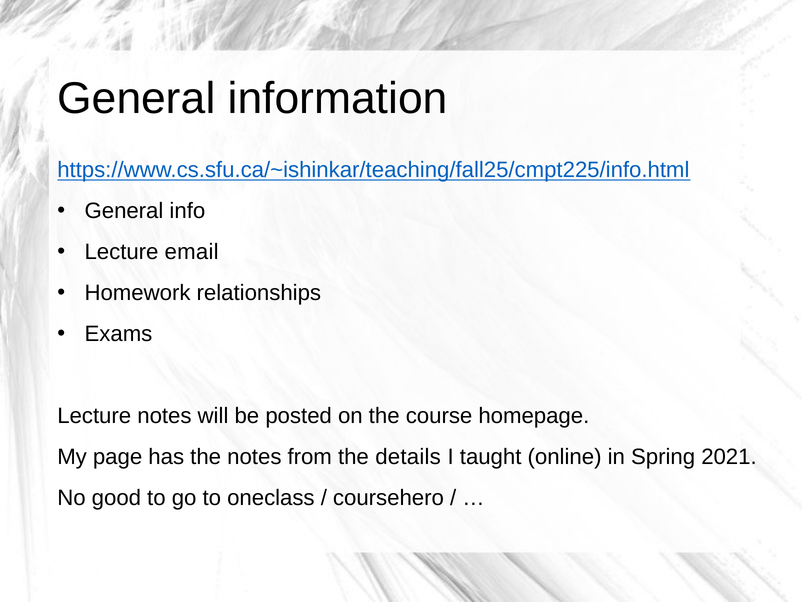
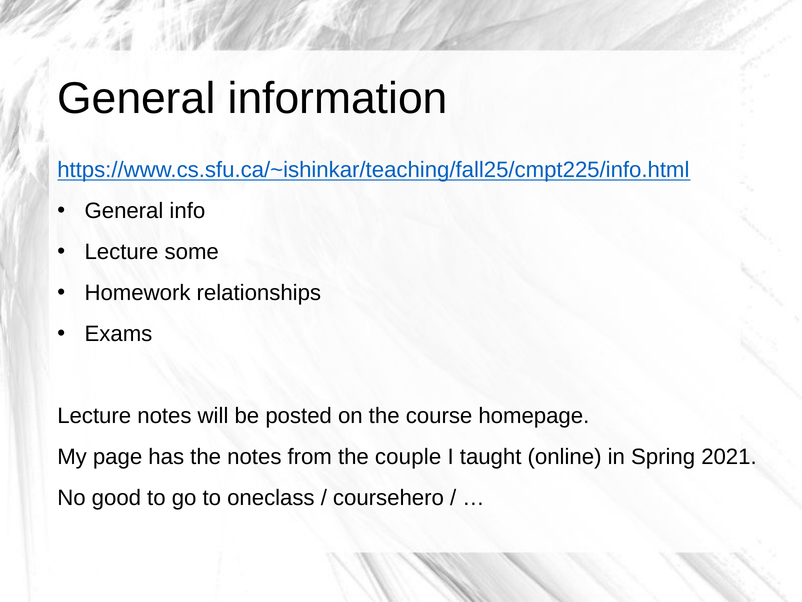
email: email -> some
details: details -> couple
